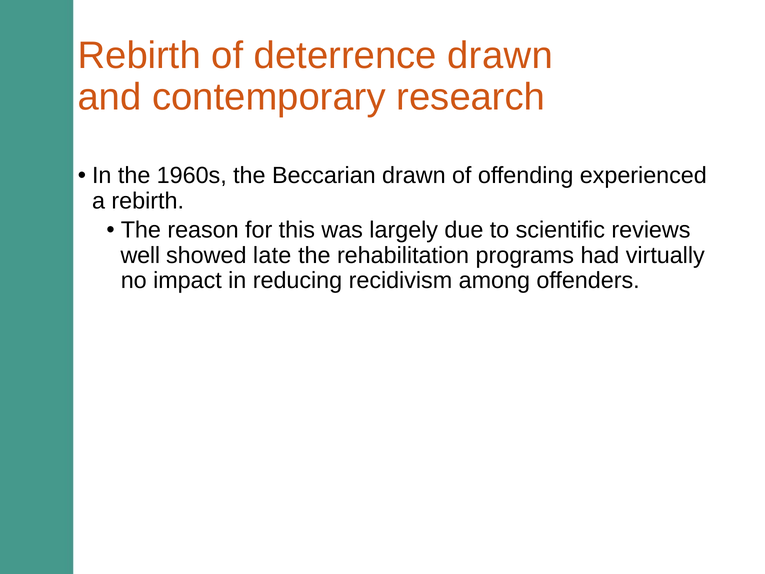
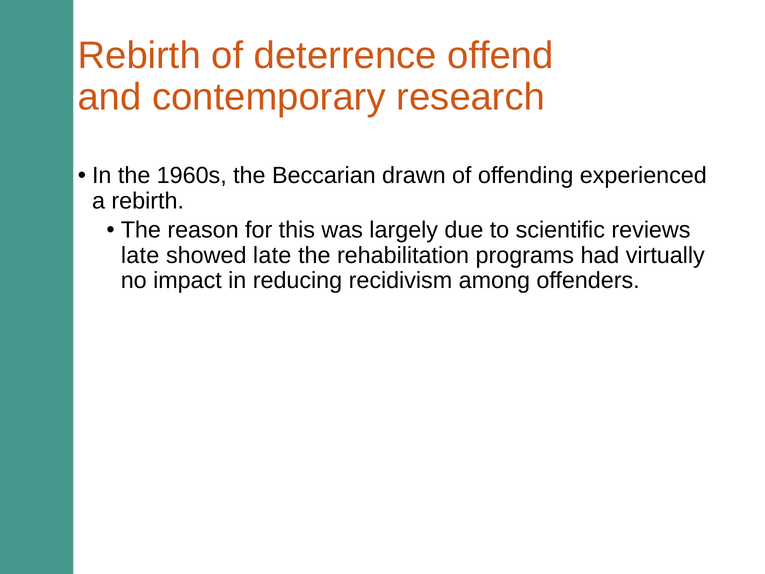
deterrence drawn: drawn -> offend
well at (140, 255): well -> late
